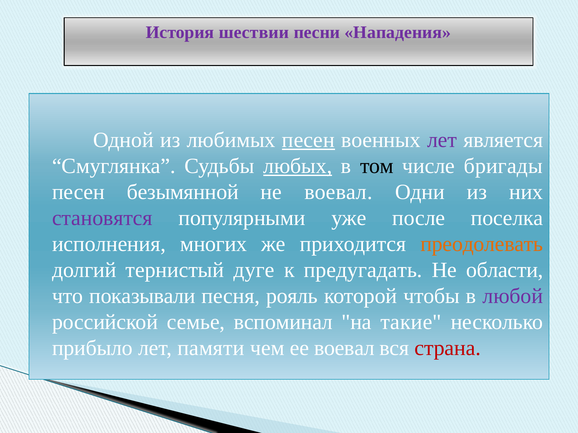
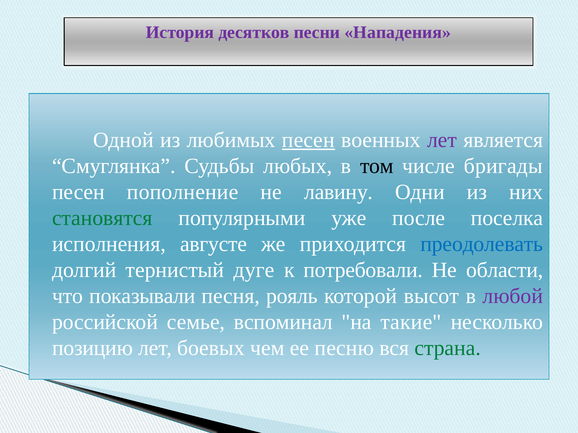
шествии: шествии -> десятков
любых underline: present -> none
безымянной: безымянной -> пополнение
не воевал: воевал -> лавину
становятся colour: purple -> green
многих: многих -> августе
преодолевать colour: orange -> blue
предугадать: предугадать -> потребовали
чтобы: чтобы -> высот
прибыло: прибыло -> позицию
памяти: памяти -> боевых
ее воевал: воевал -> песню
страна colour: red -> green
